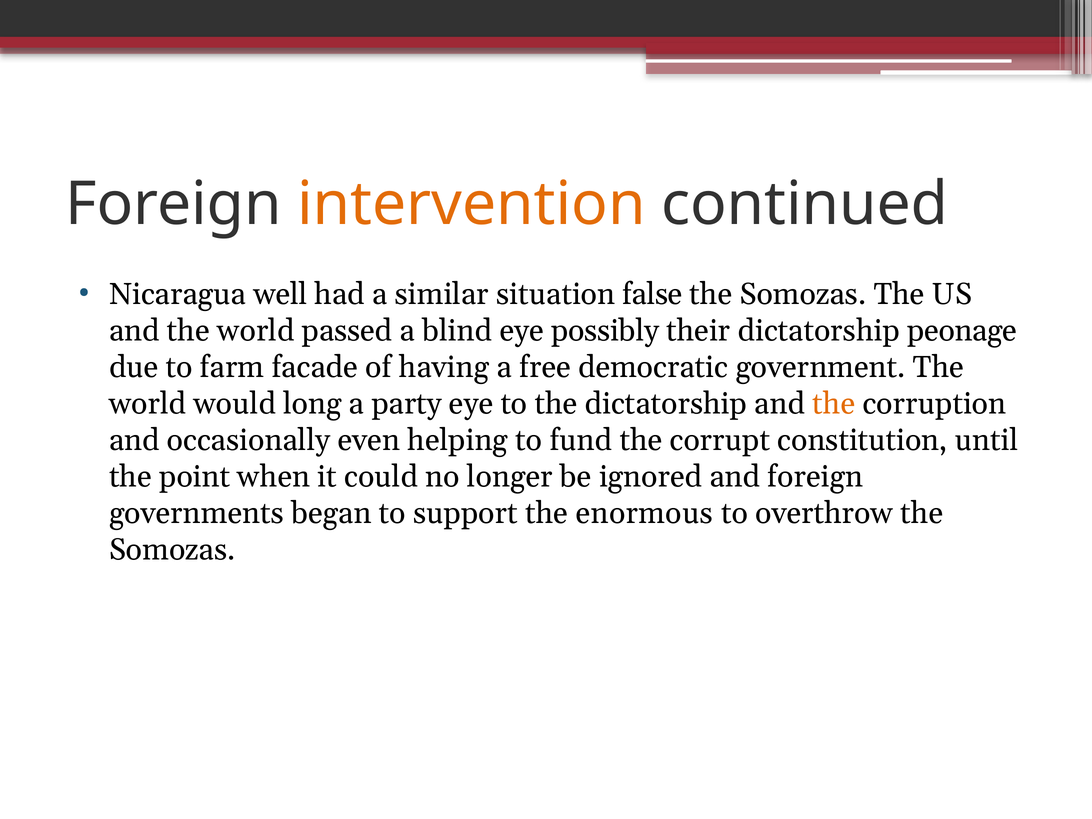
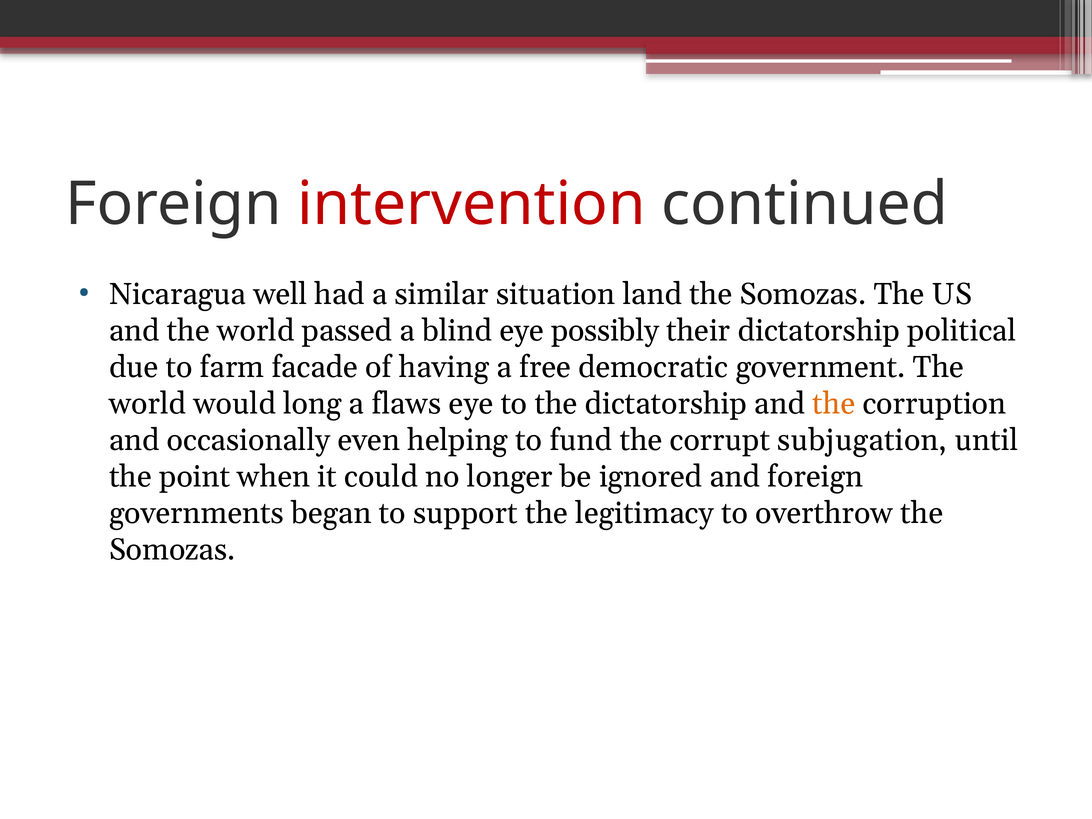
intervention colour: orange -> red
false: false -> land
peonage: peonage -> political
party: party -> flaws
constitution: constitution -> subjugation
enormous: enormous -> legitimacy
